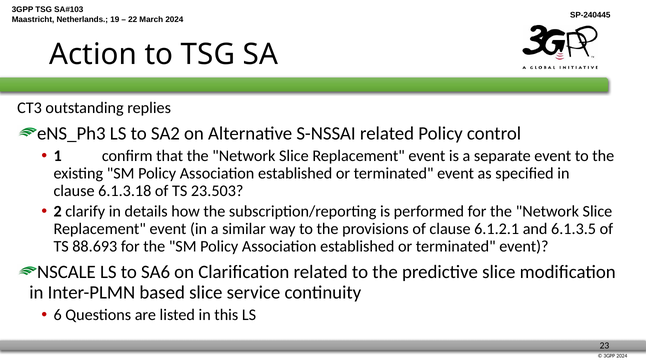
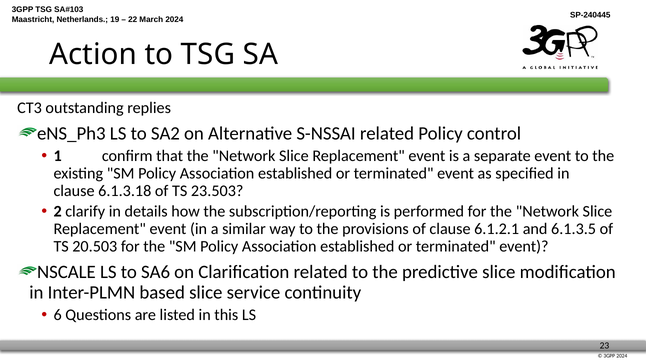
88.693: 88.693 -> 20.503
